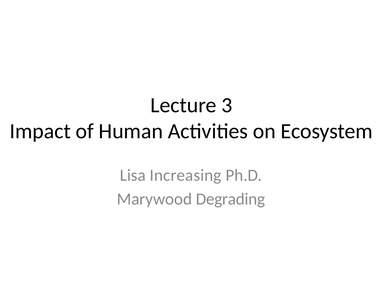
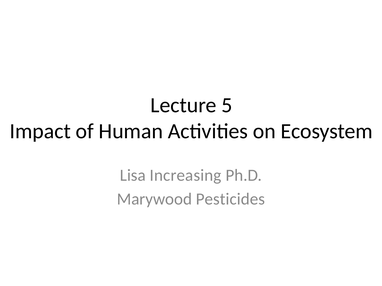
3: 3 -> 5
Degrading: Degrading -> Pesticides
